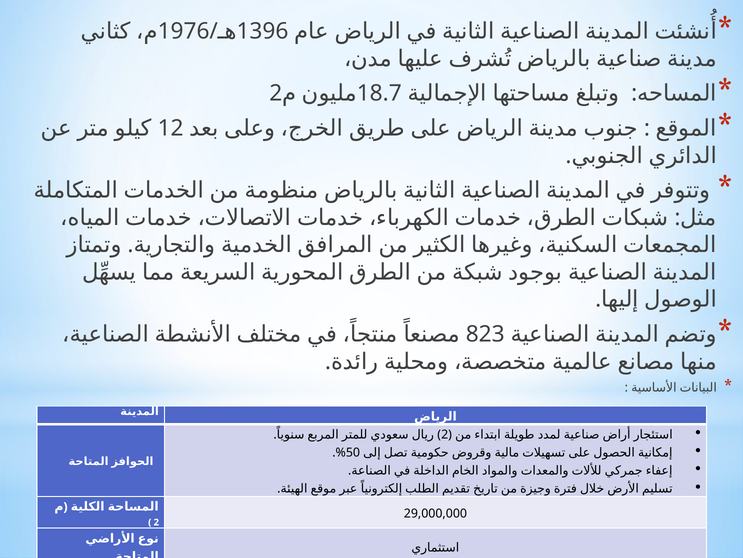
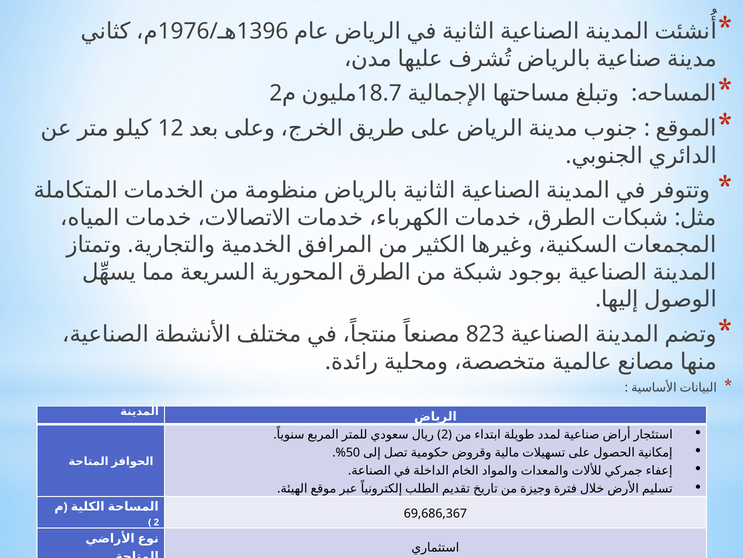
29,000,000: 29,000,000 -> 69,686,367
